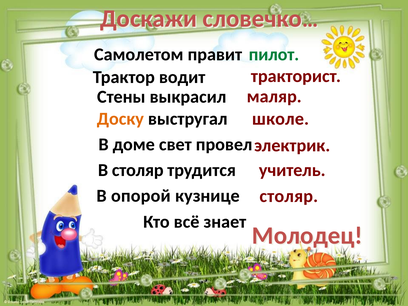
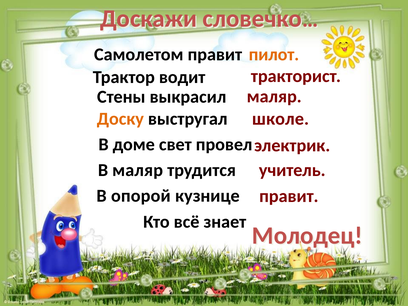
пилот colour: green -> orange
В столяр: столяр -> маляр
кузнице столяр: столяр -> правит
